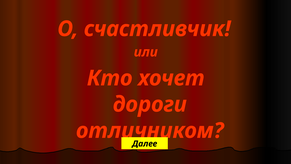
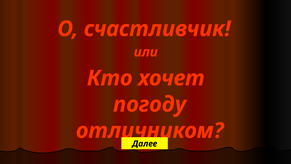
дороги: дороги -> погоду
